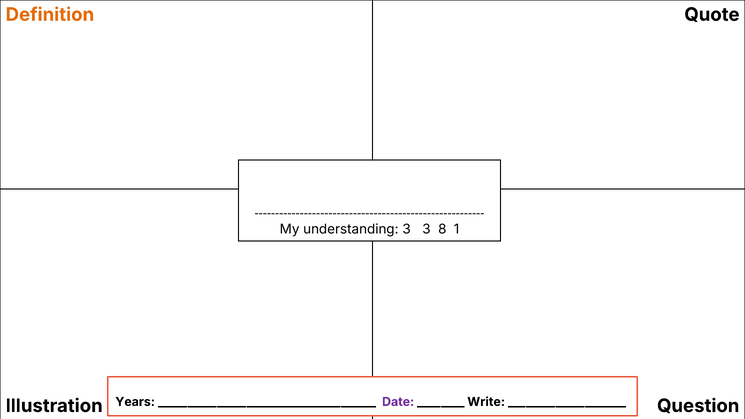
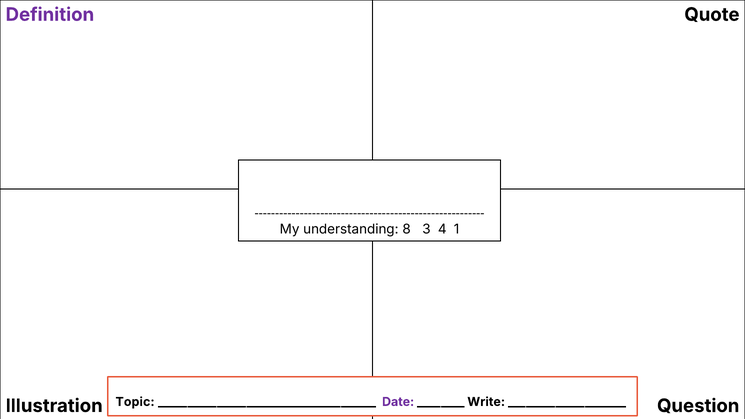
Definition colour: orange -> purple
understanding 3: 3 -> 8
8: 8 -> 4
Years: Years -> Topic
